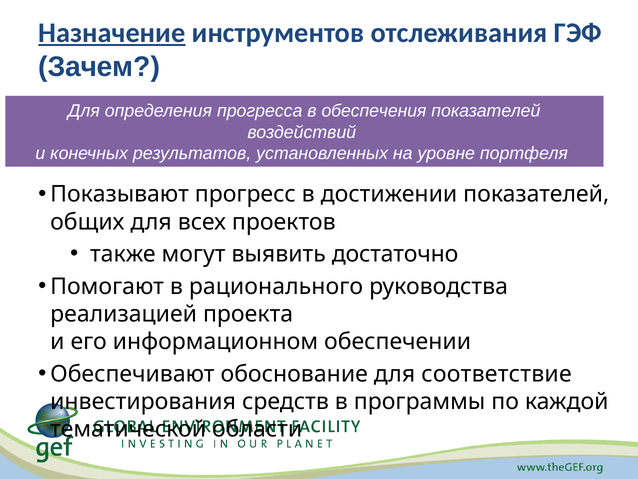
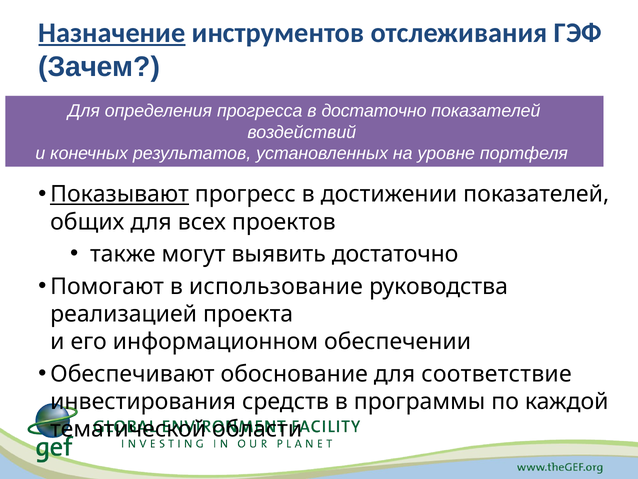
в обеспечения: обеспечения -> достаточно
Показывают underline: none -> present
рационального: рационального -> использование
